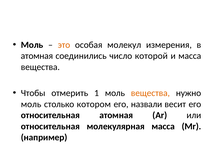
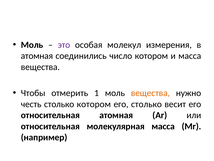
это colour: orange -> purple
число которой: которой -> котором
моль at (31, 104): моль -> честь
его назвали: назвали -> столько
